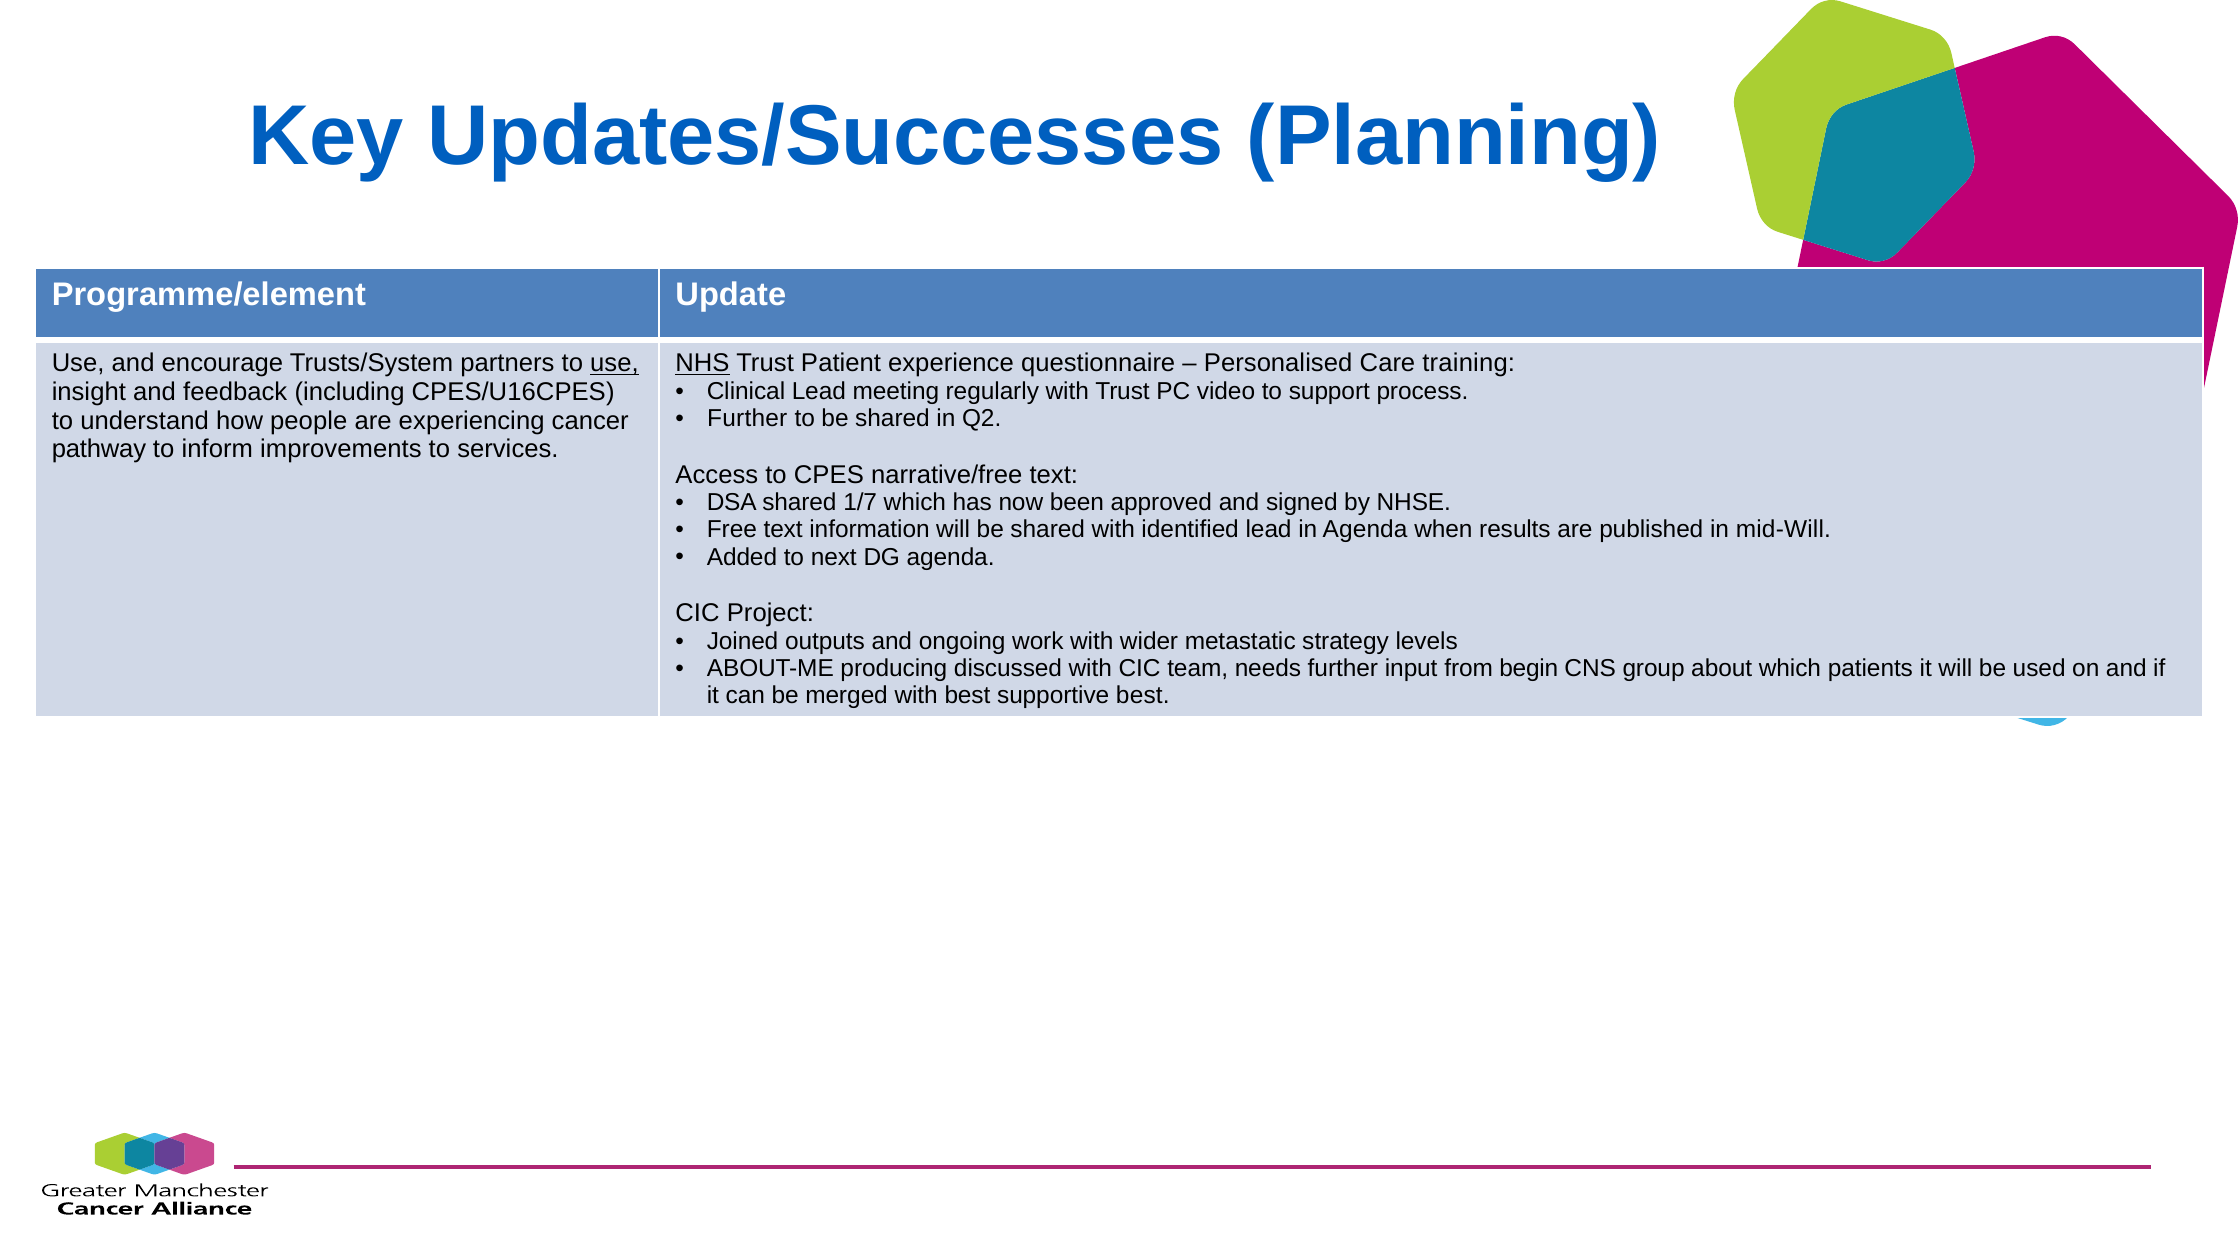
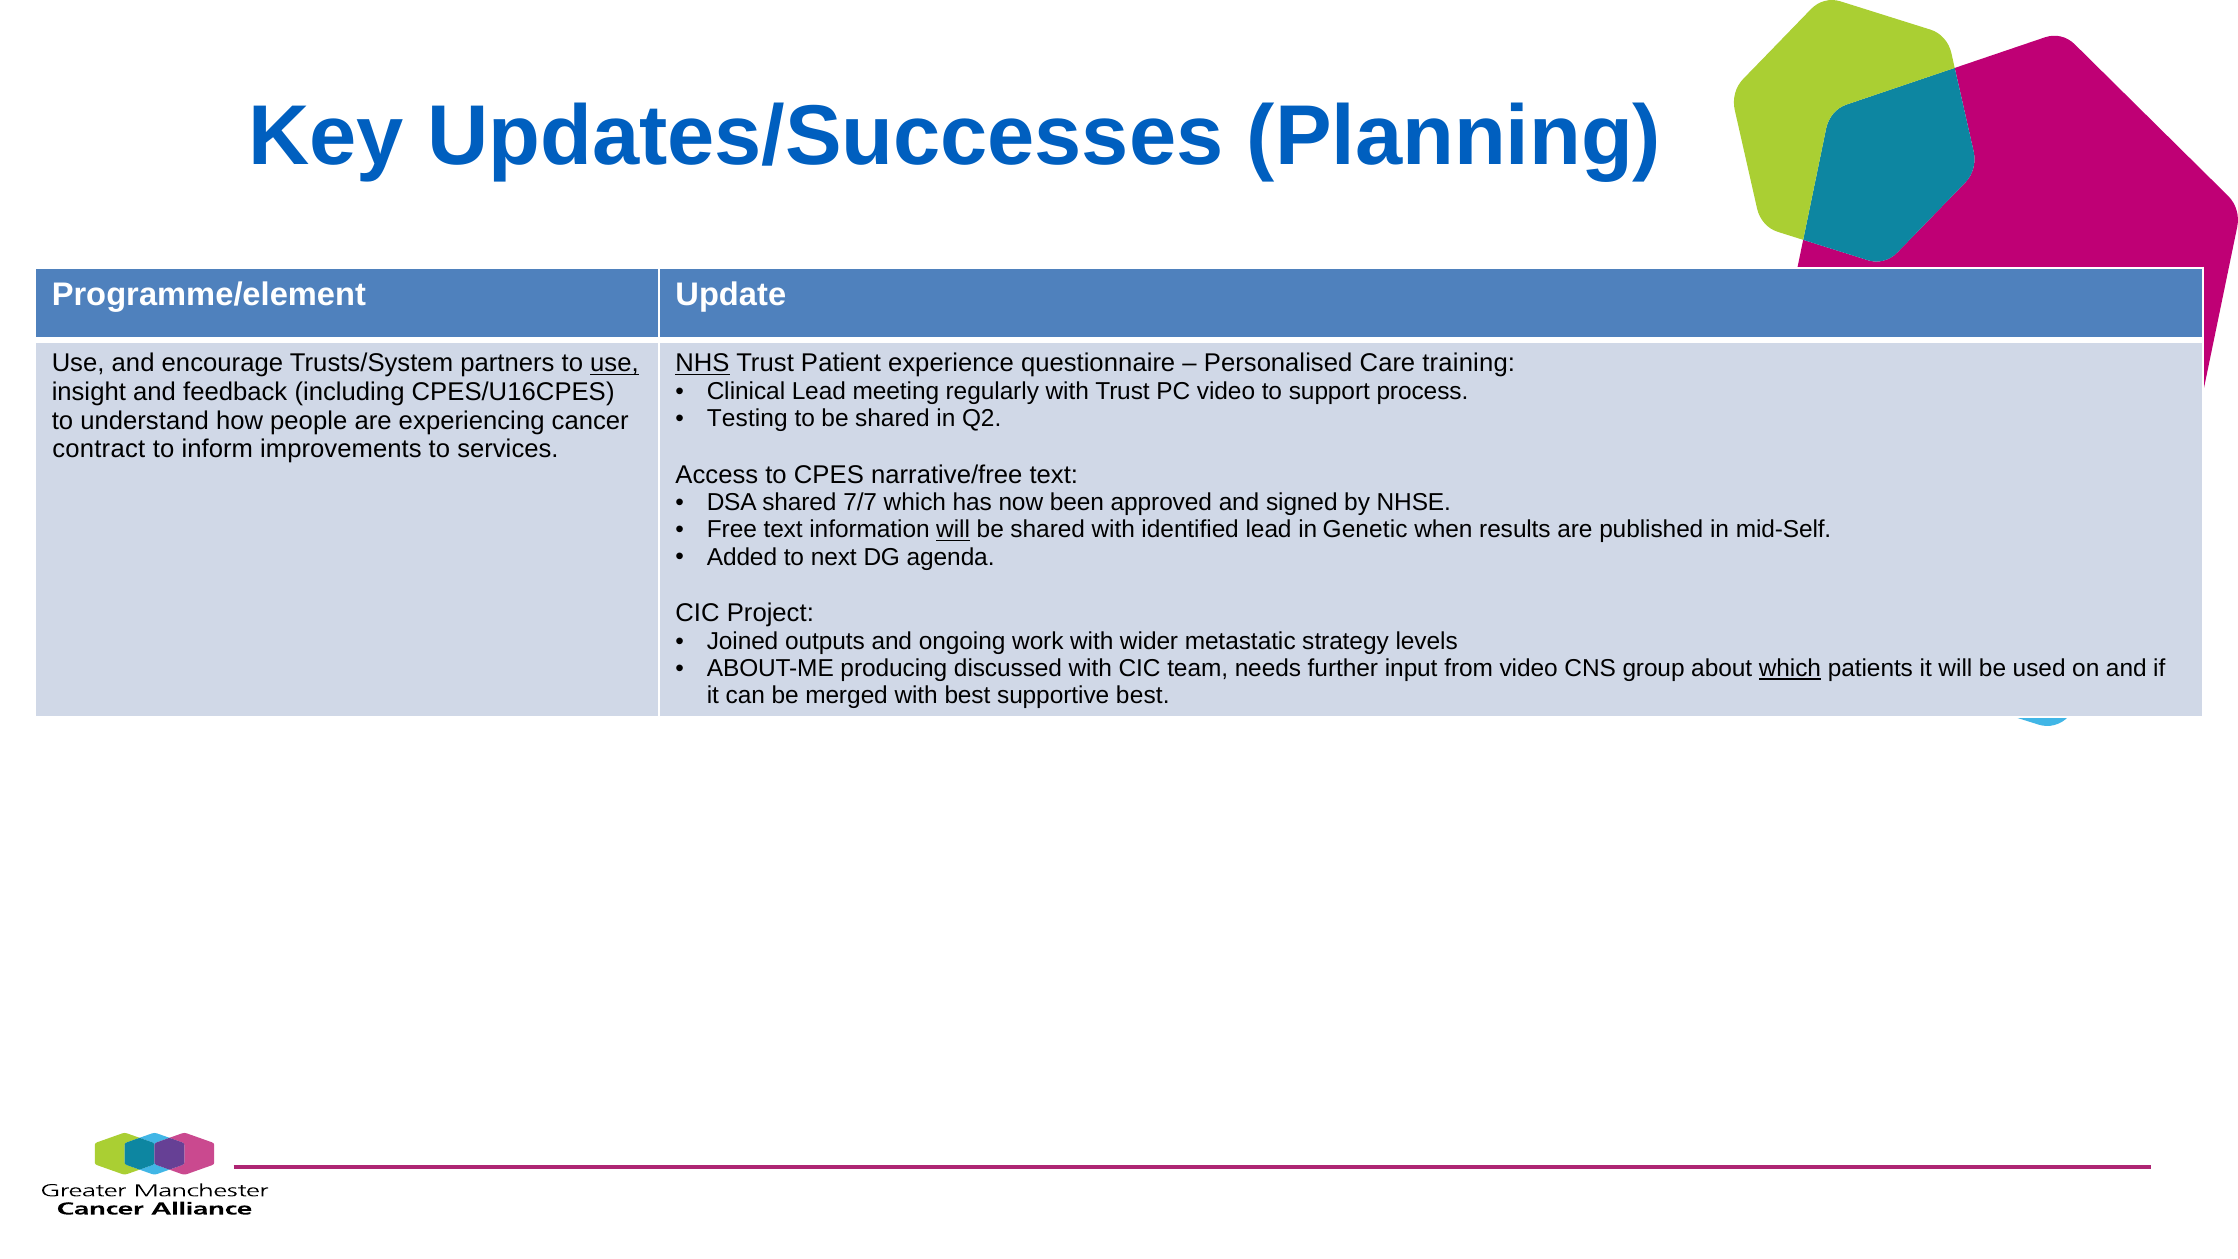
Further at (747, 418): Further -> Testing
pathway: pathway -> contract
1/7: 1/7 -> 7/7
will at (953, 530) underline: none -> present
in Agenda: Agenda -> Genetic
mid-Will: mid-Will -> mid-Self
from begin: begin -> video
which at (1790, 668) underline: none -> present
